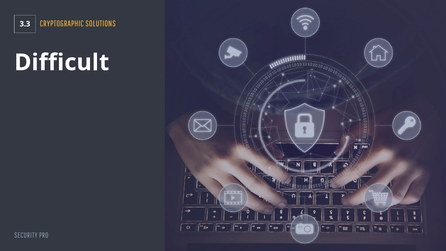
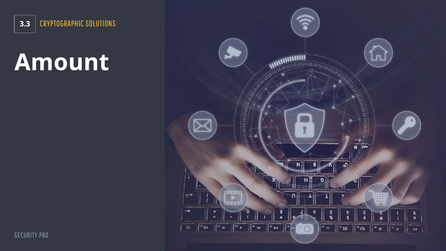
Difficult: Difficult -> Amount
